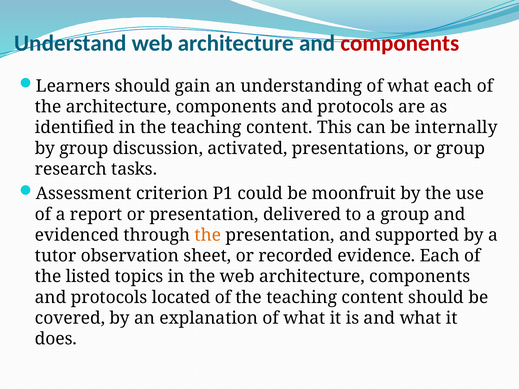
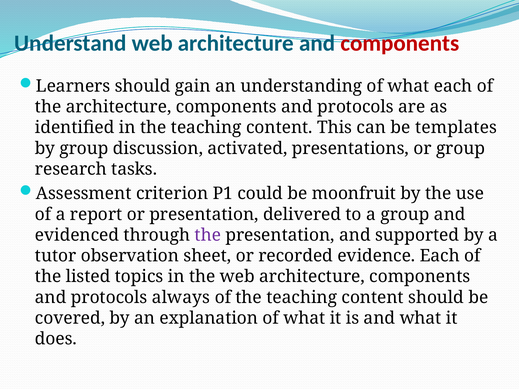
internally: internally -> templates
the at (208, 235) colour: orange -> purple
located: located -> always
